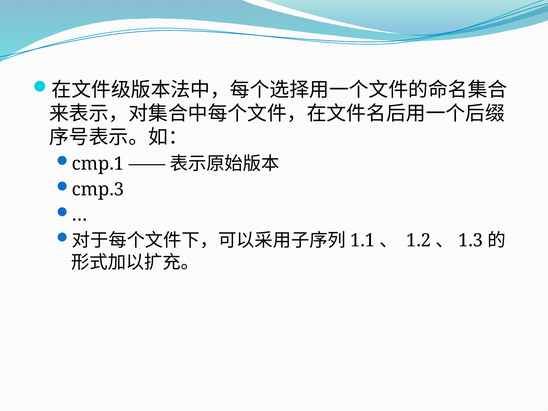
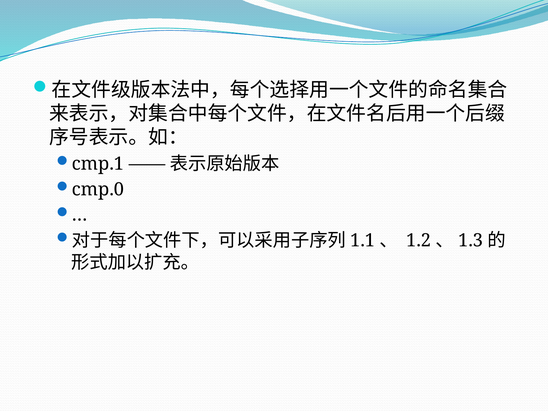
cmp.3: cmp.3 -> cmp.0
